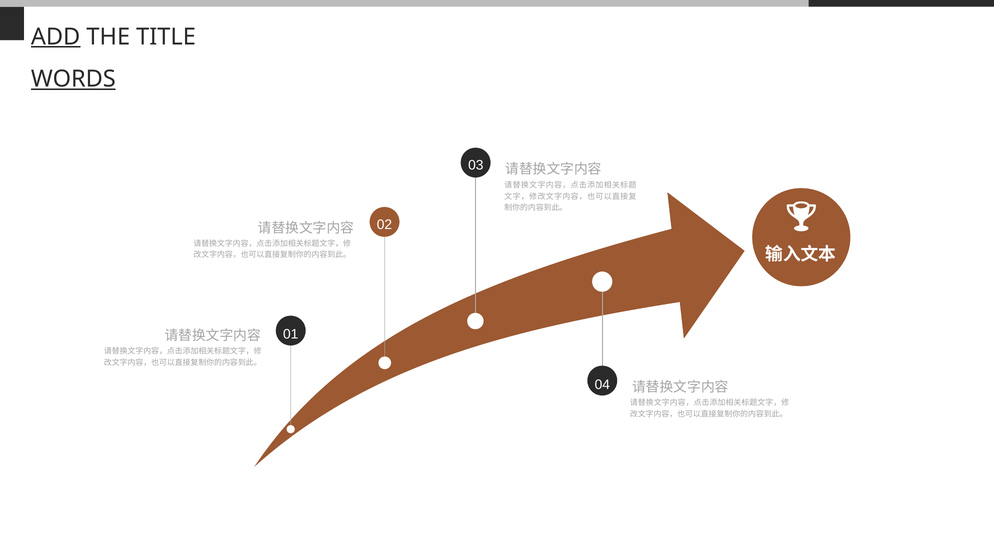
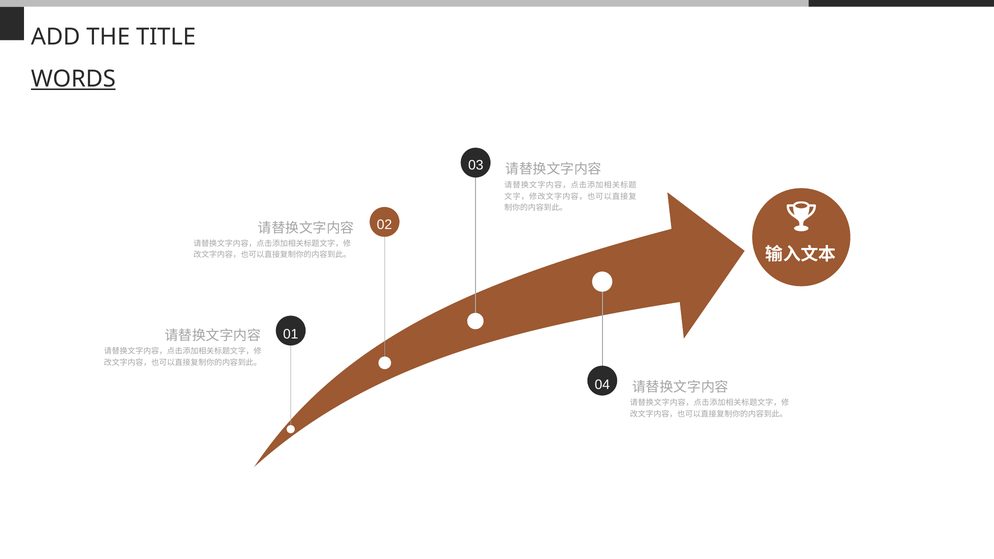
ADD at (56, 37) underline: present -> none
